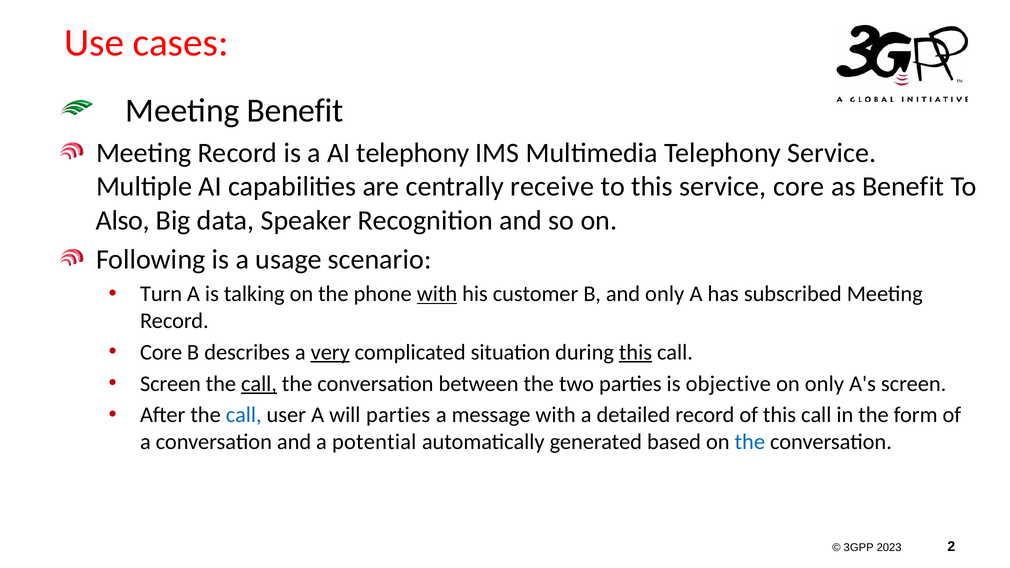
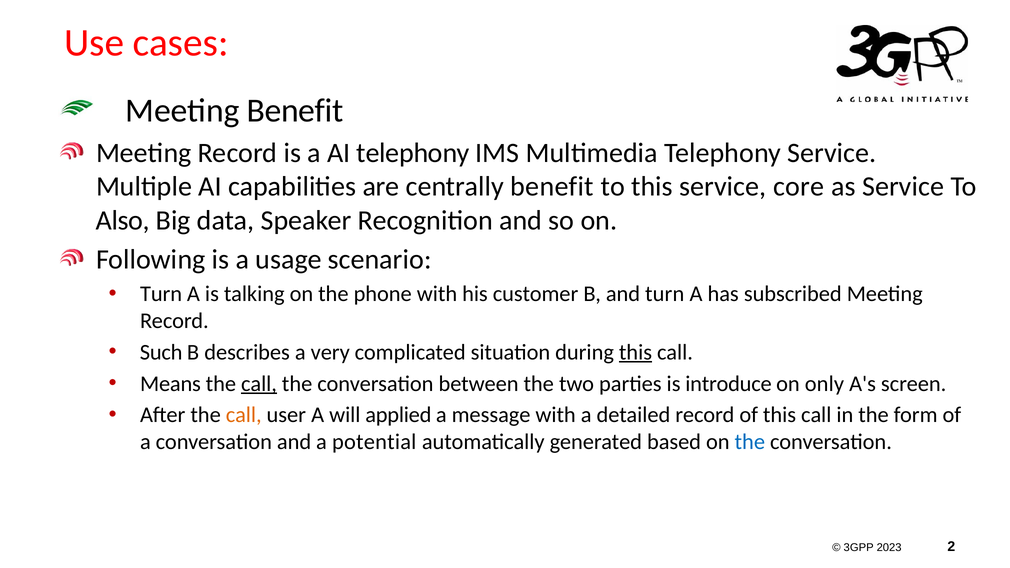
centrally receive: receive -> benefit
as Benefit: Benefit -> Service
with at (437, 294) underline: present -> none
and only: only -> turn
Core at (161, 352): Core -> Such
very underline: present -> none
Screen at (170, 384): Screen -> Means
objective: objective -> introduce
call at (244, 415) colour: blue -> orange
will parties: parties -> applied
